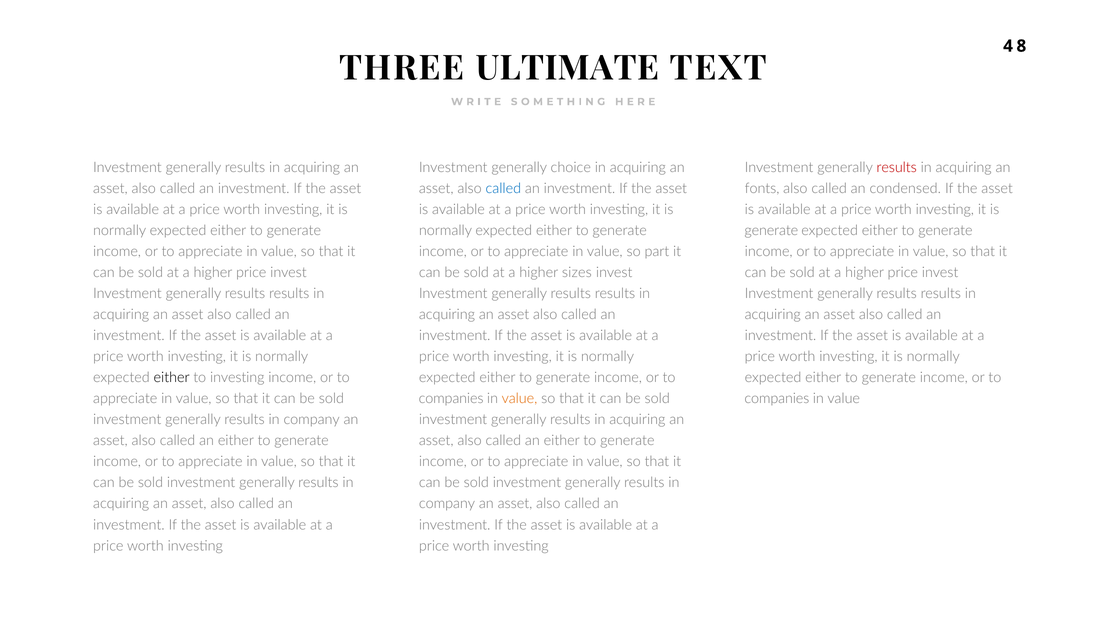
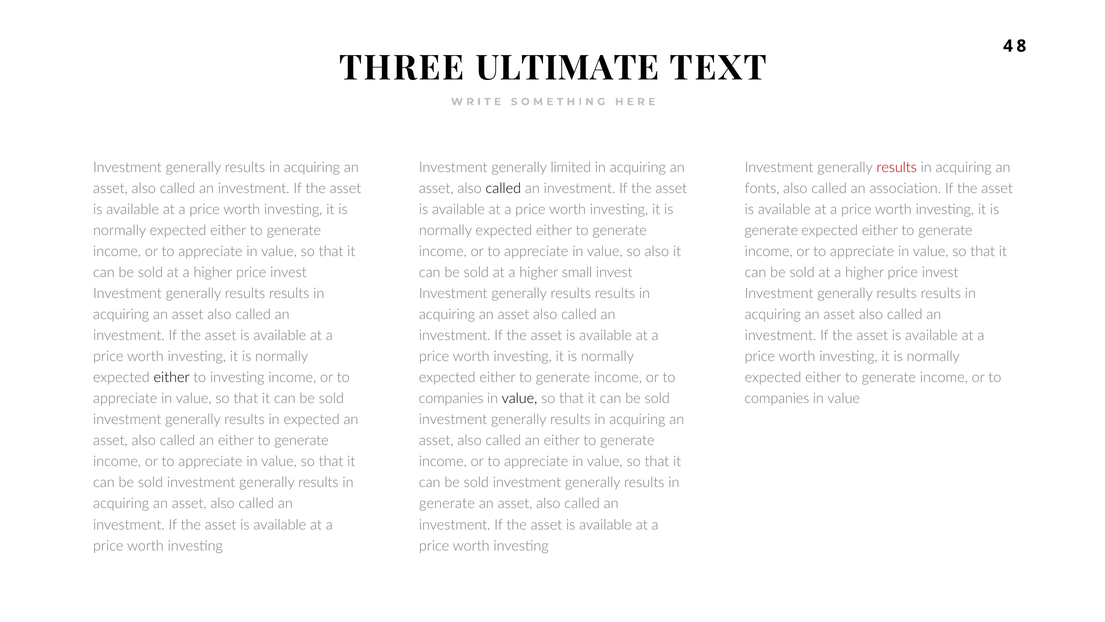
choice: choice -> limited
called at (503, 188) colour: blue -> black
condensed: condensed -> association
so part: part -> also
sizes: sizes -> small
value at (519, 398) colour: orange -> black
company at (312, 419): company -> expected
company at (447, 504): company -> generate
